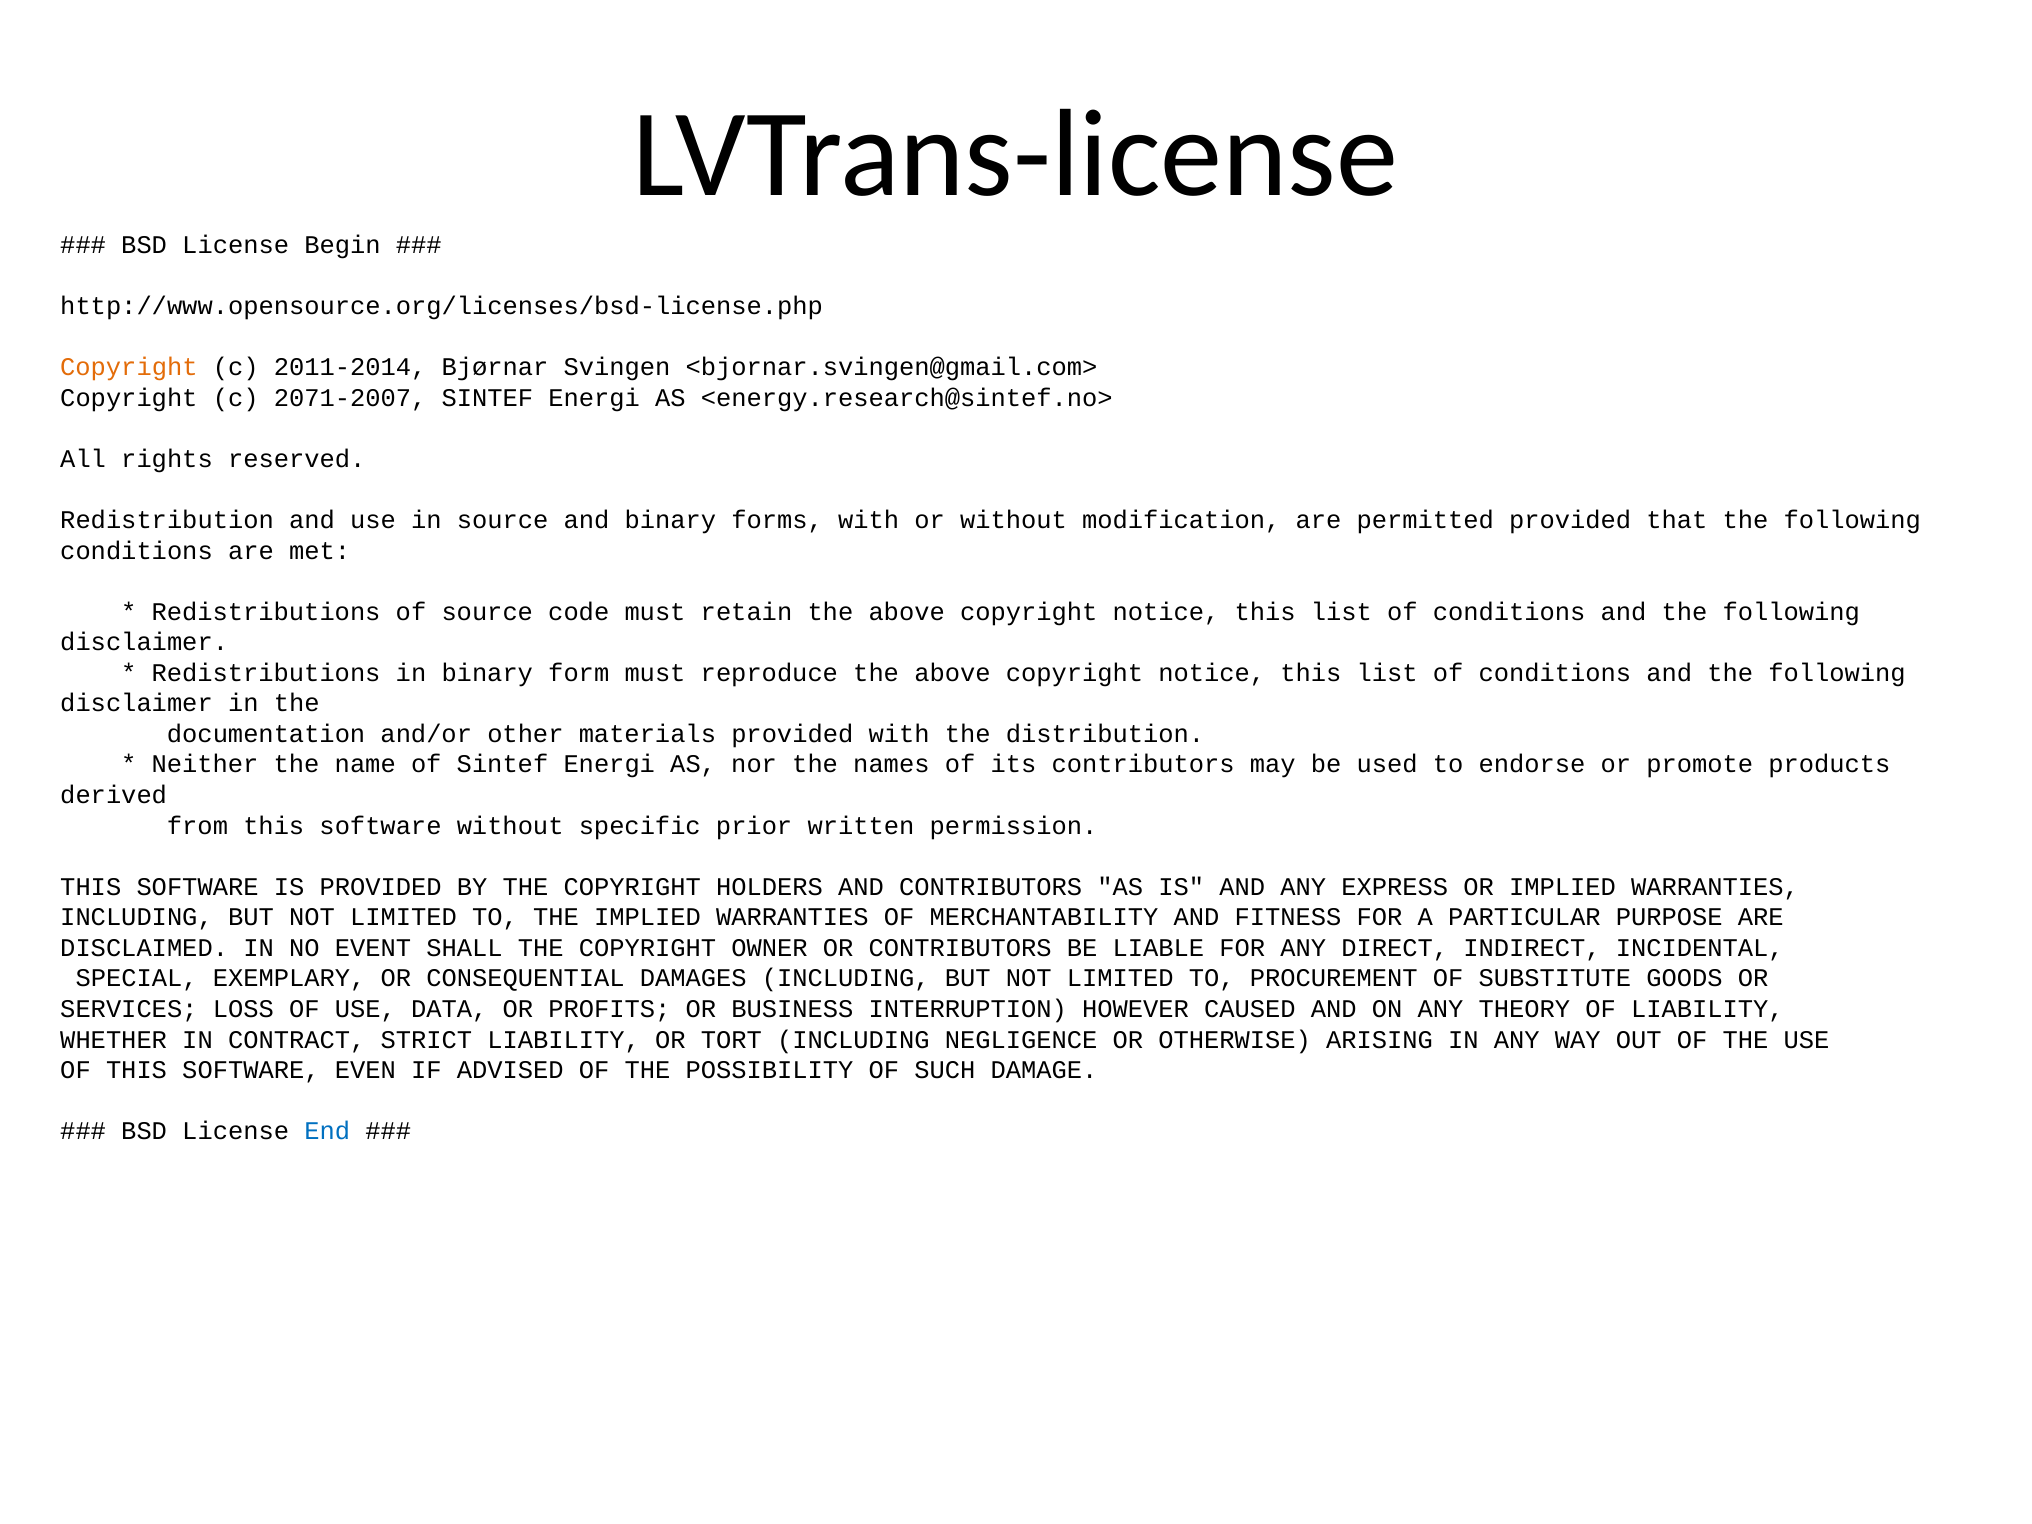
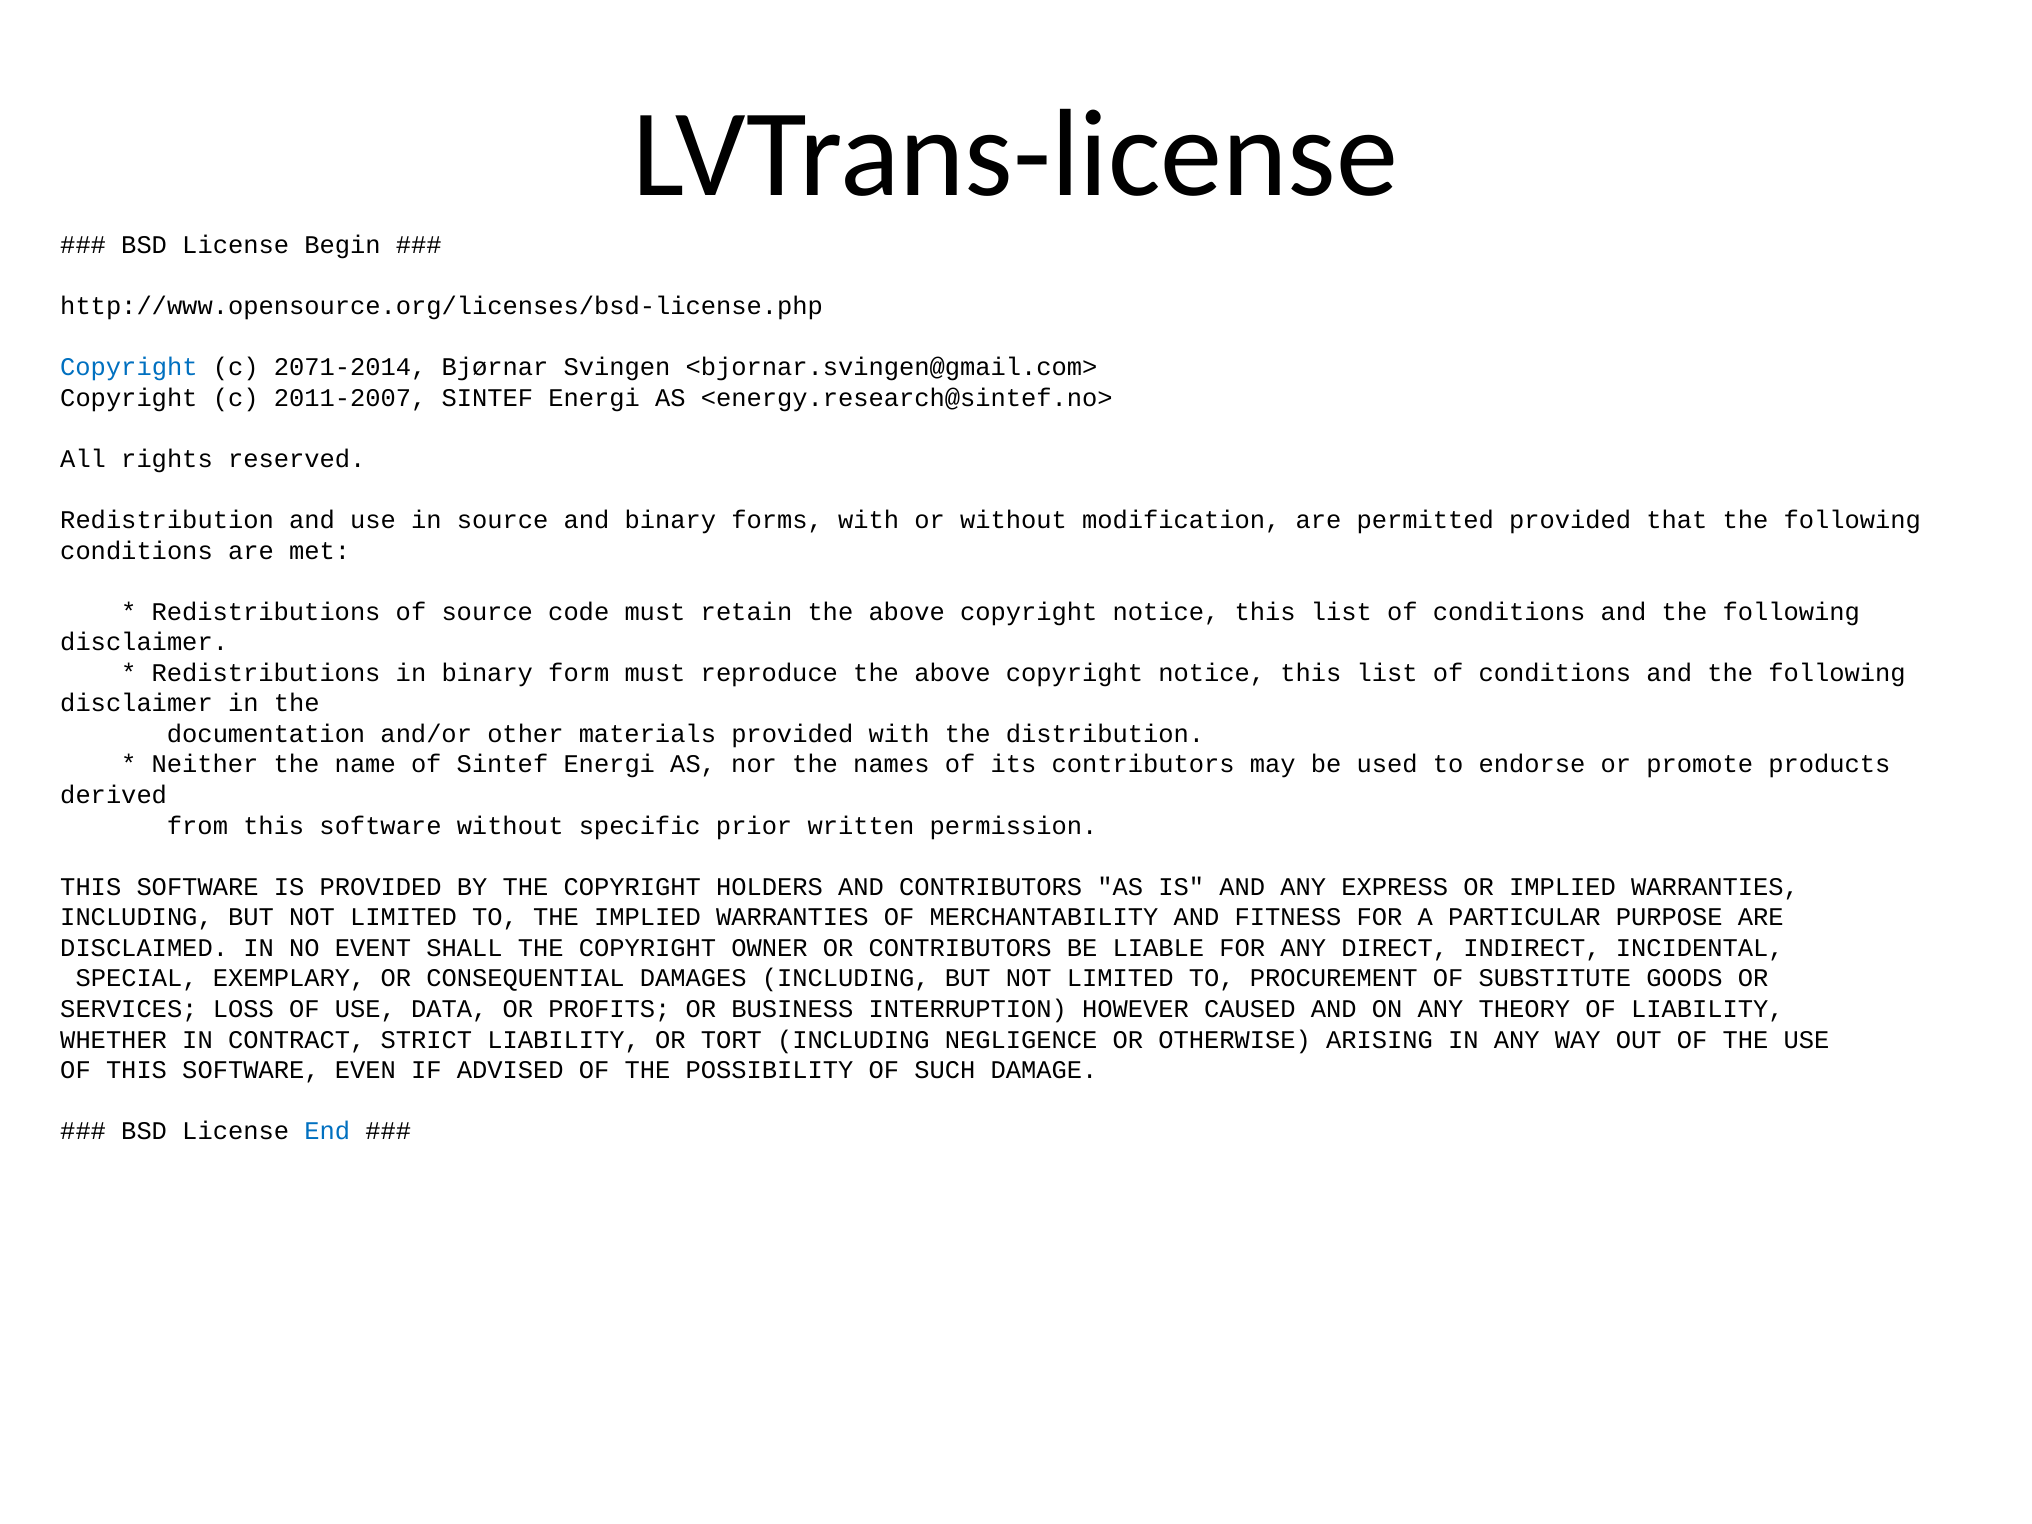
Copyright at (129, 367) colour: orange -> blue
2011-2014: 2011-2014 -> 2071-2014
2071-2007: 2071-2007 -> 2011-2007
